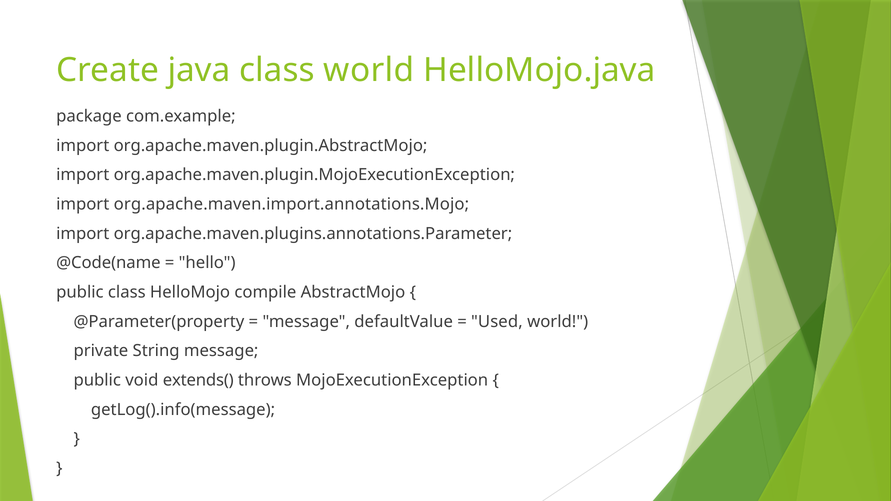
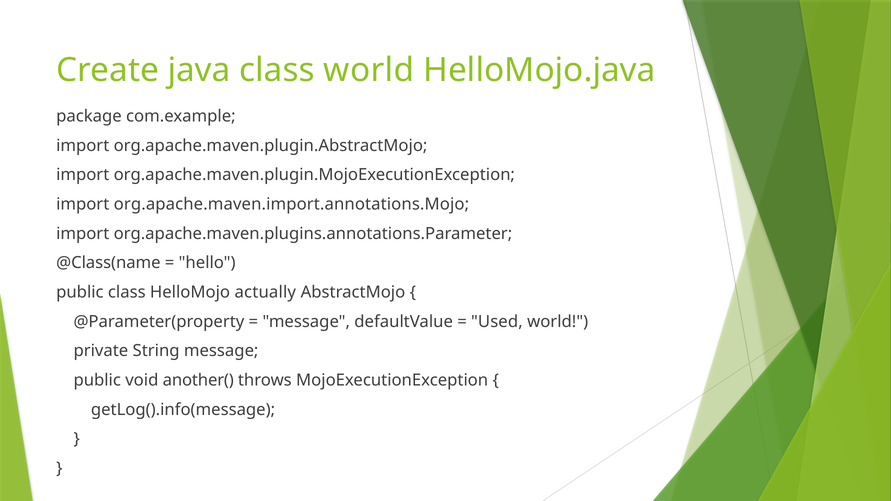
@Code(name: @Code(name -> @Class(name
compile: compile -> actually
extends(: extends( -> another(
